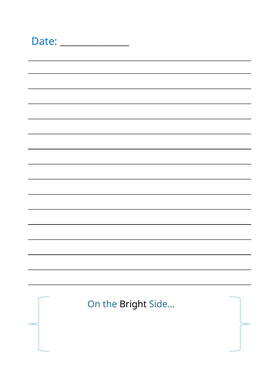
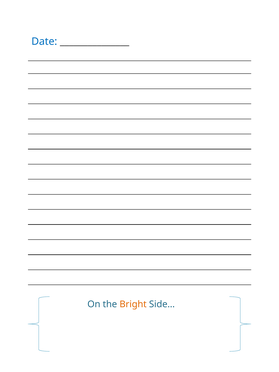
Bright colour: black -> orange
